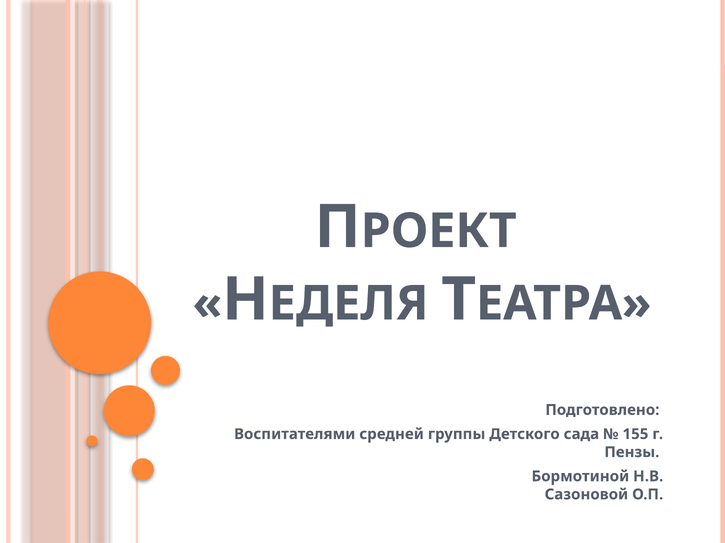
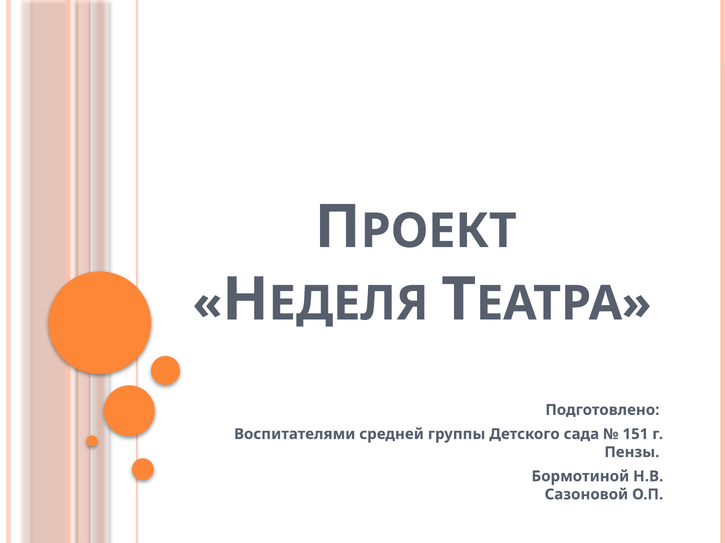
155: 155 -> 151
